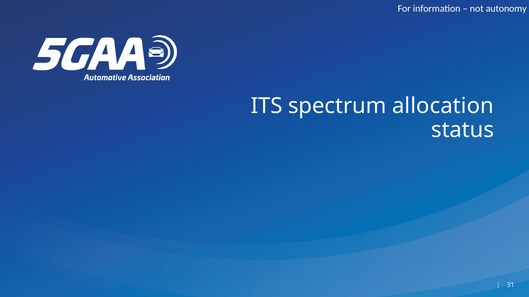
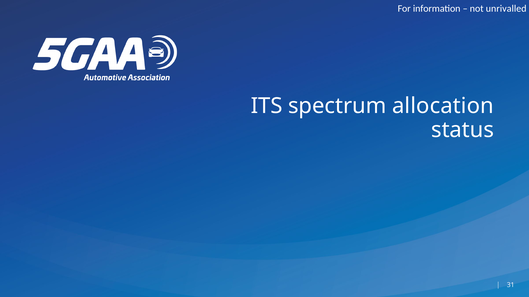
autonomy: autonomy -> unrivalled
